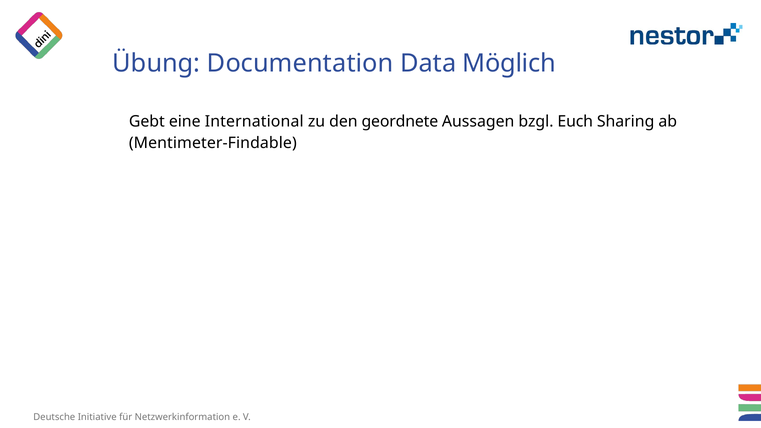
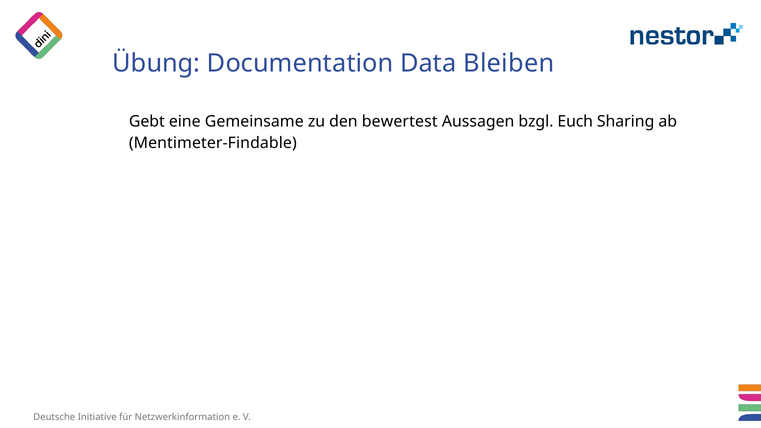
Möglich: Möglich -> Bleiben
International: International -> Gemeinsame
geordnete: geordnete -> bewertest
